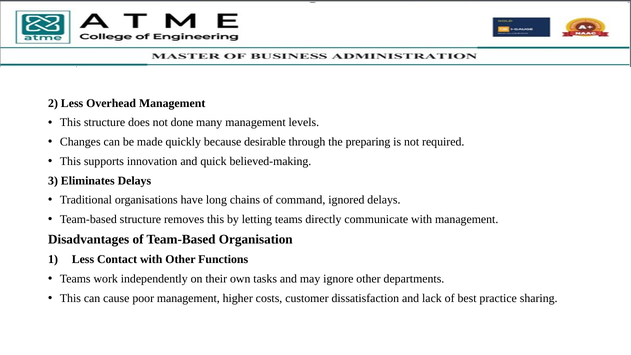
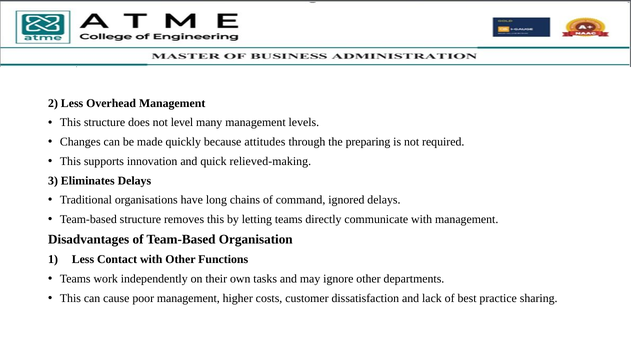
done: done -> level
desirable: desirable -> attitudes
believed-making: believed-making -> relieved-making
